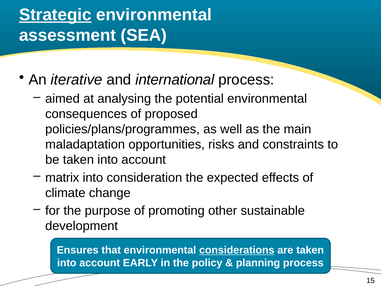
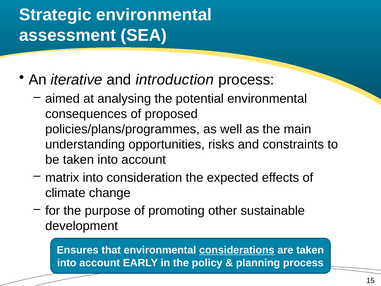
Strategic underline: present -> none
international: international -> introduction
maladaptation: maladaptation -> understanding
